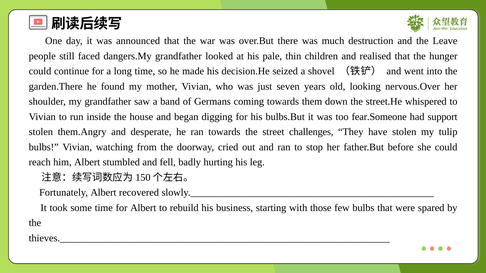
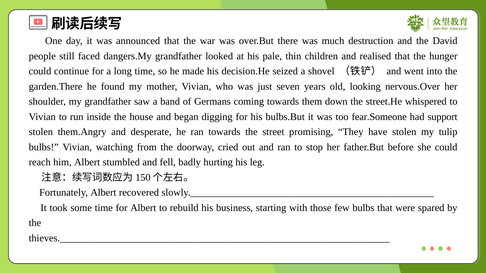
Leave: Leave -> David
challenges: challenges -> promising
